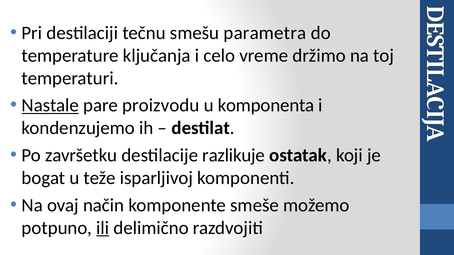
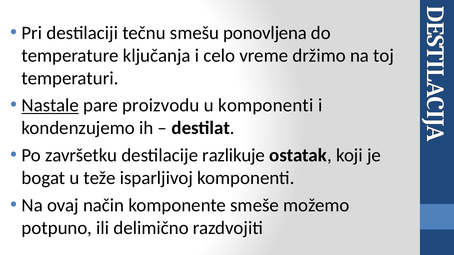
parametra: parametra -> ponovljena
u komponenta: komponenta -> komponenti
ili underline: present -> none
